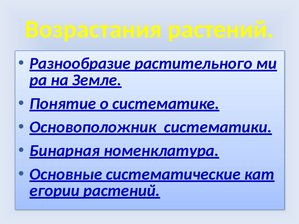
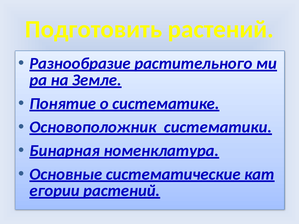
Возрастания: Возрастания -> Подготовить
